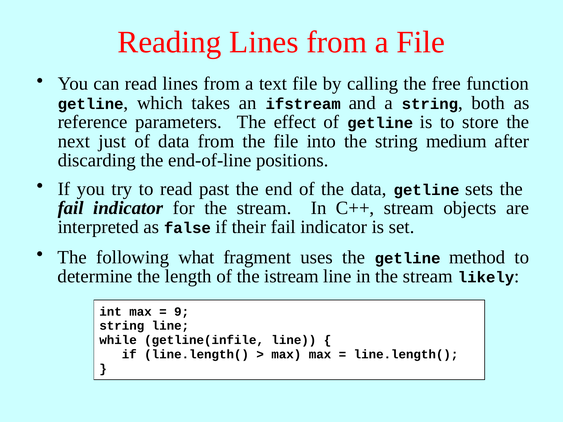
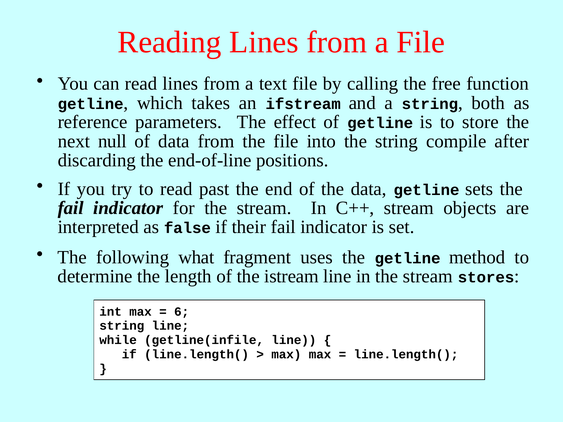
just: just -> null
medium: medium -> compile
likely: likely -> stores
9: 9 -> 6
